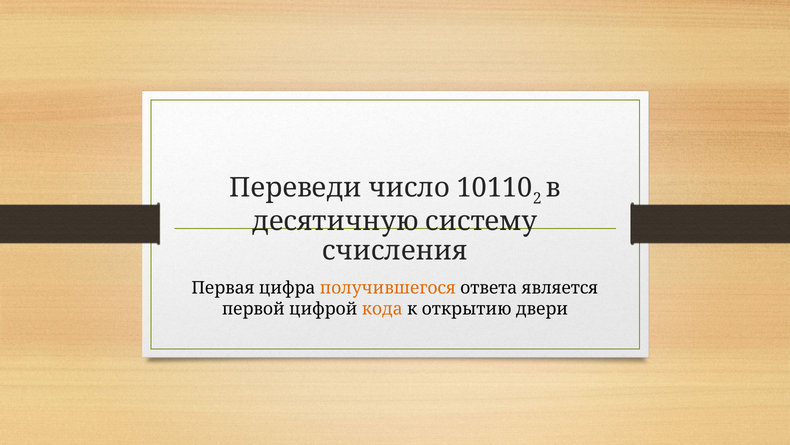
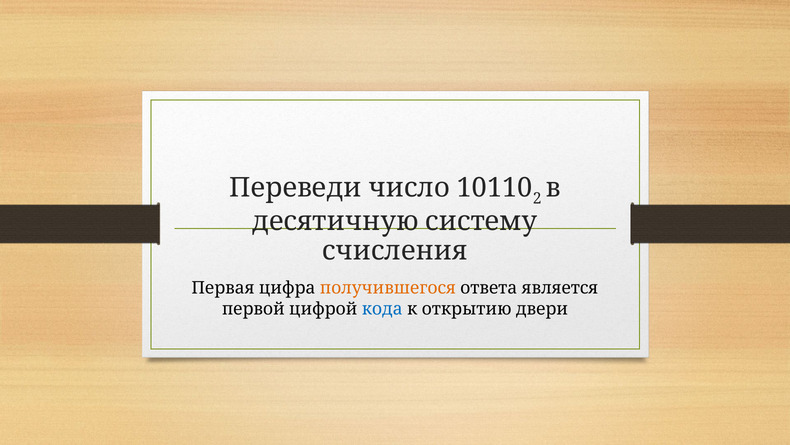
кода colour: orange -> blue
